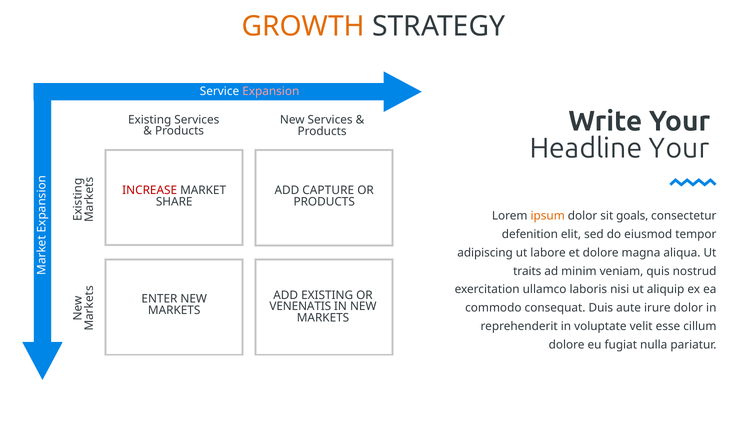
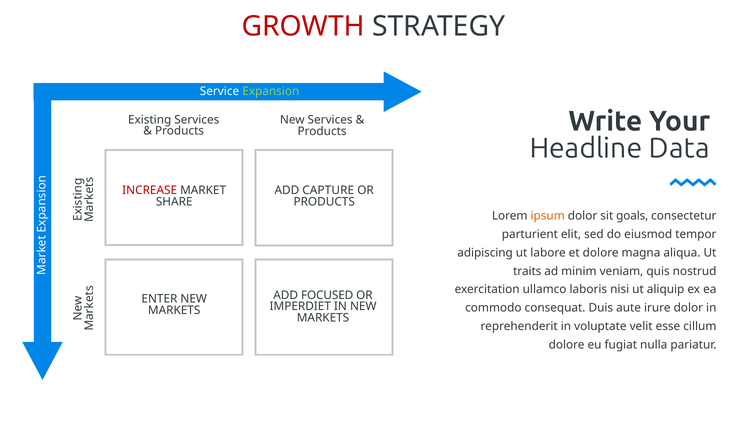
GROWTH colour: orange -> red
Expansion colour: pink -> light green
Headline Your: Your -> Data
defenition: defenition -> parturient
ADD EXISTING: EXISTING -> FOCUSED
VENENATIS: VENENATIS -> IMPERDIET
